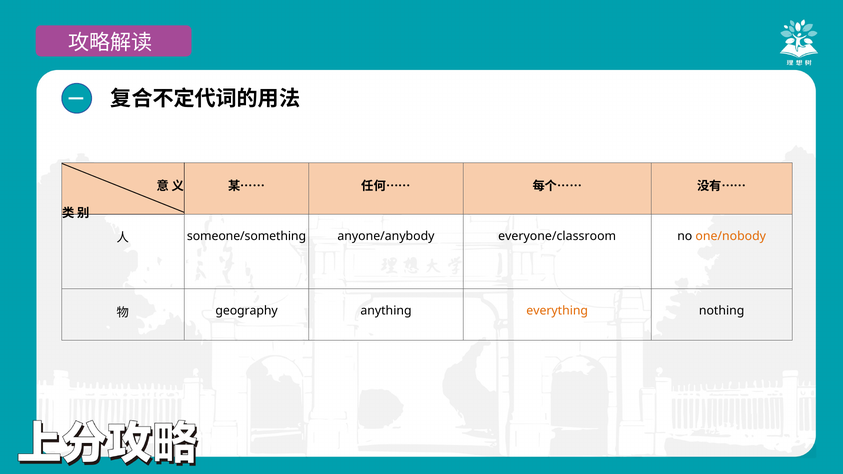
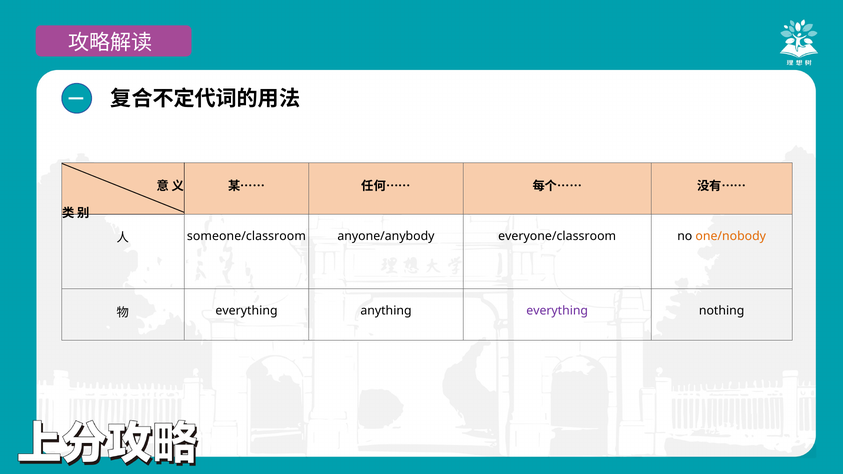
someone/something: someone/something -> someone/classroom
geography at (247, 311): geography -> everything
everything at (557, 311) colour: orange -> purple
